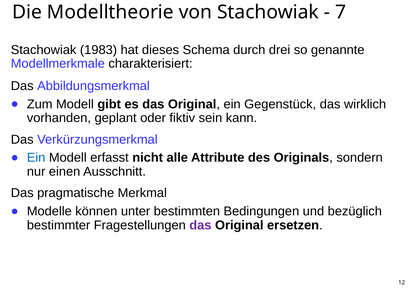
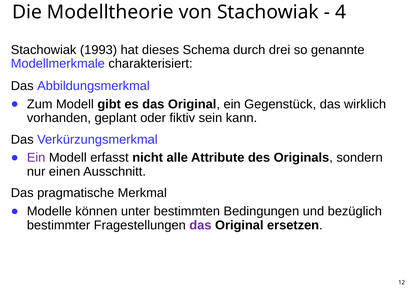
7: 7 -> 4
1983: 1983 -> 1993
Ein at (36, 158) colour: blue -> purple
